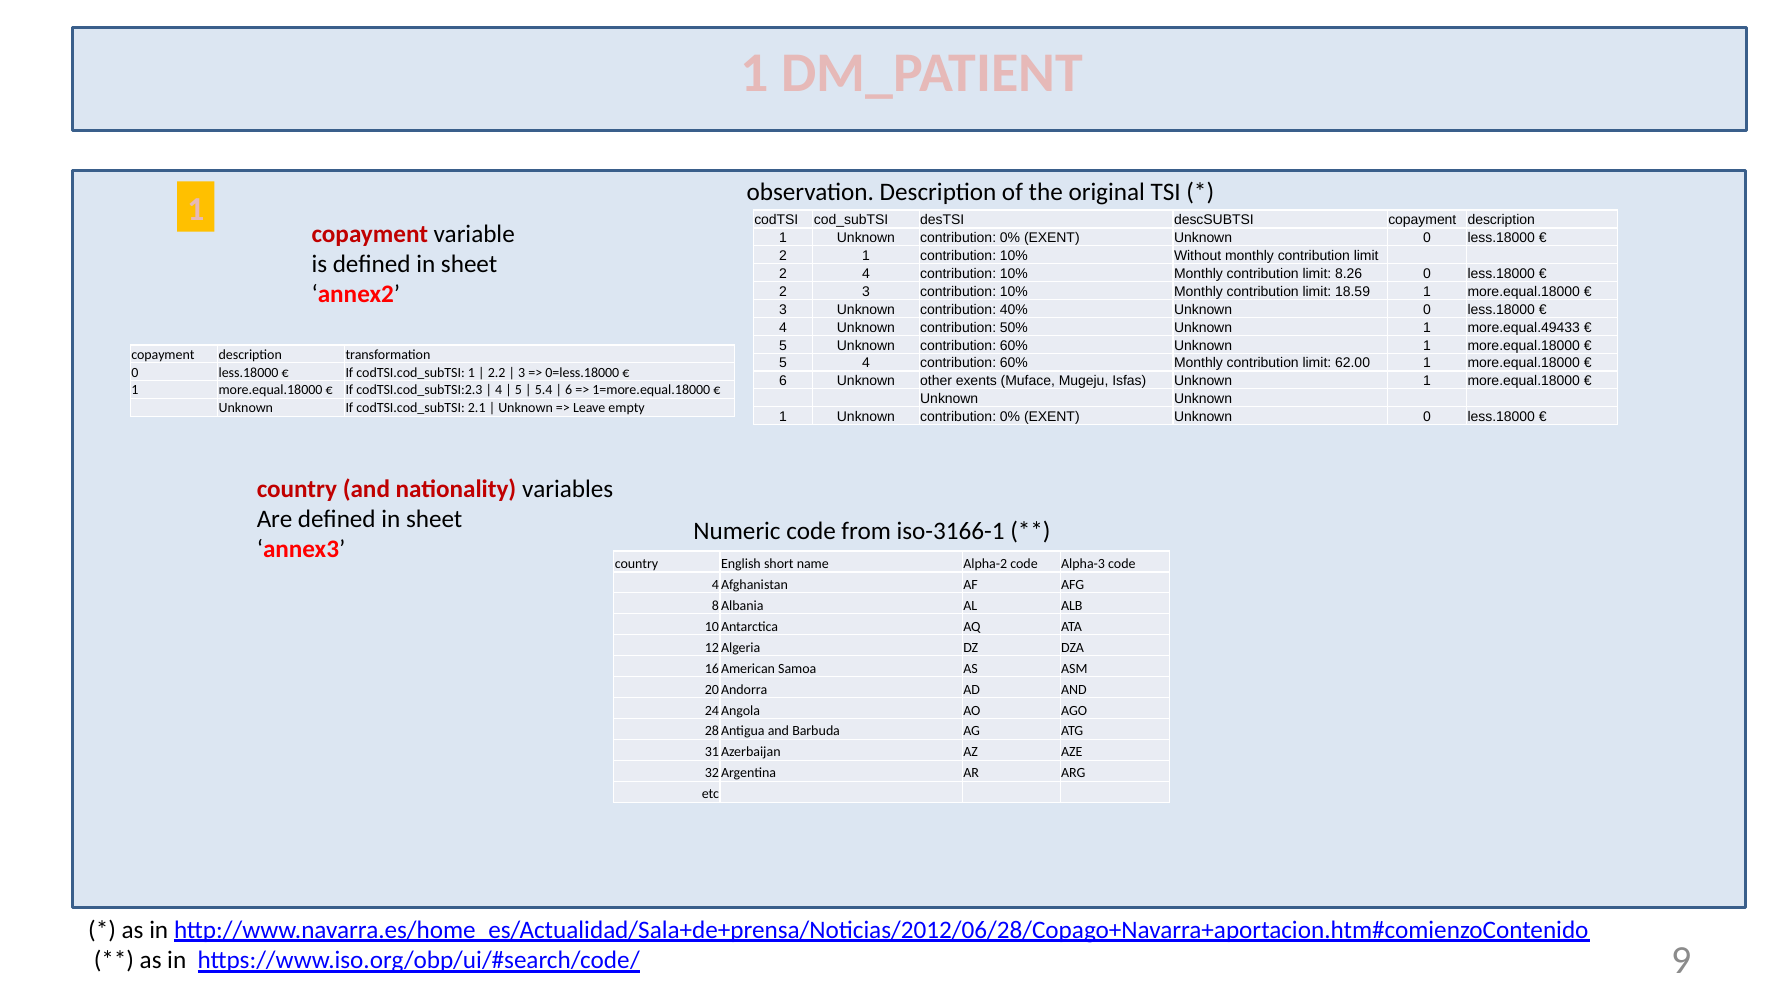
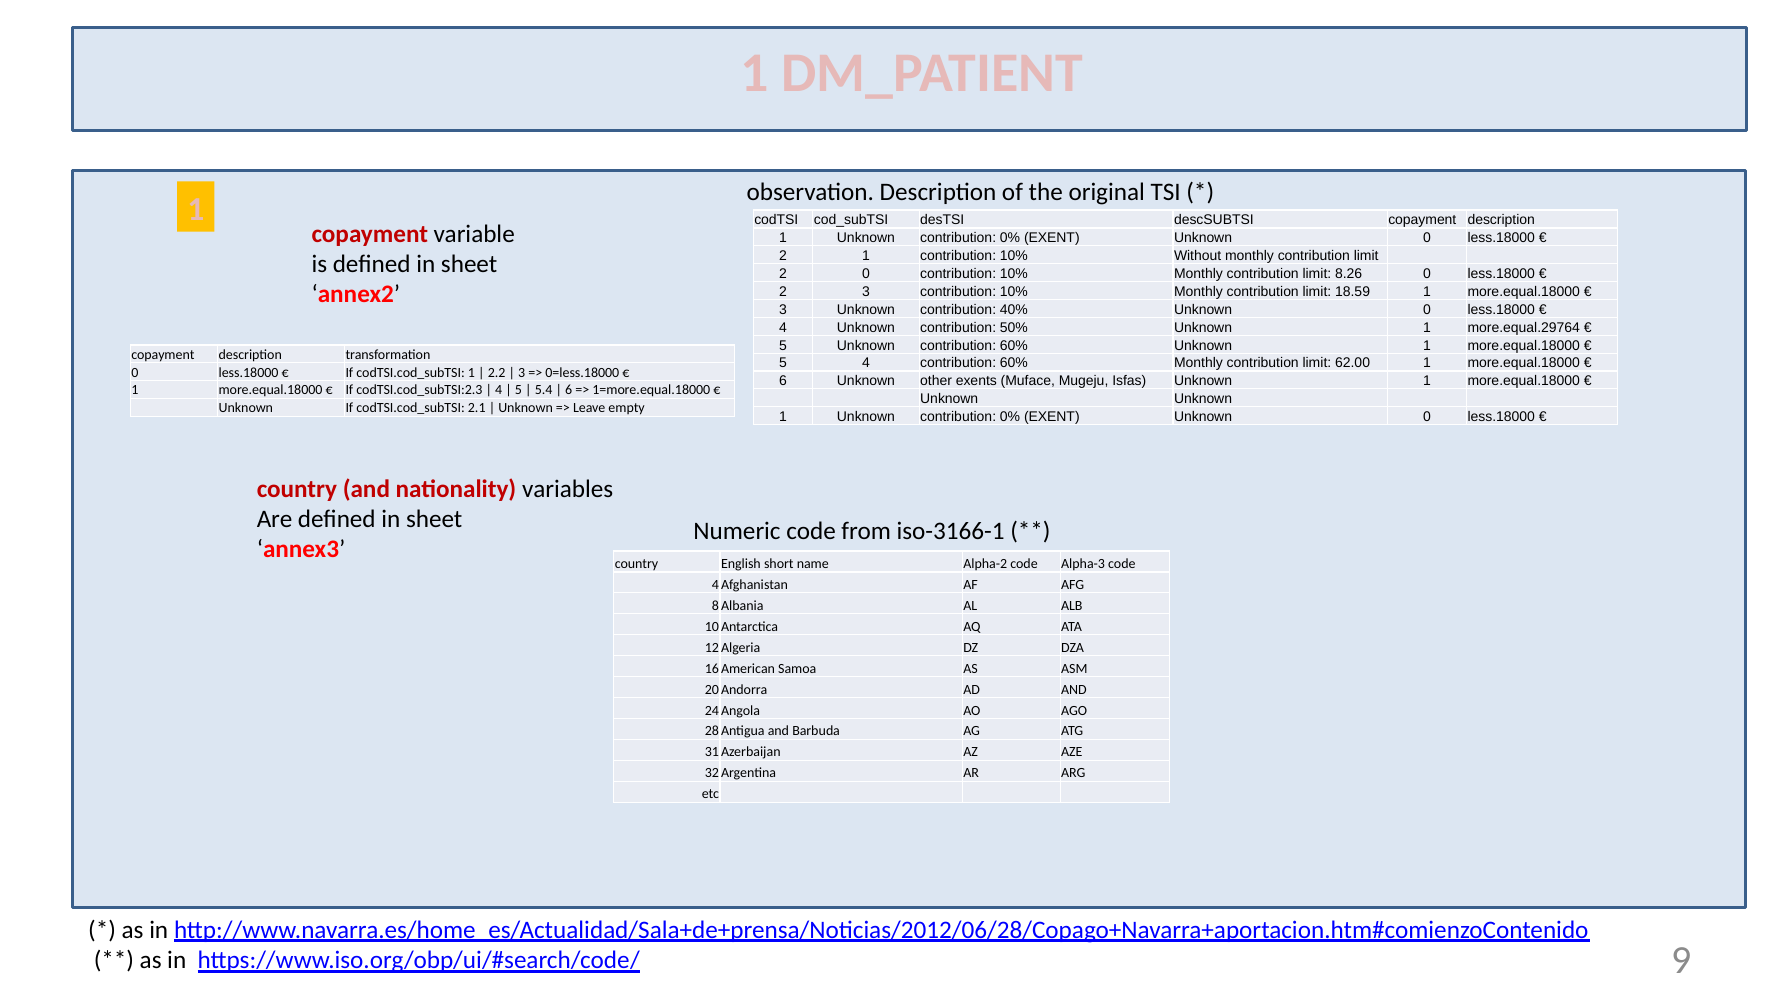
2 4: 4 -> 0
more.equal.49433: more.equal.49433 -> more.equal.29764
